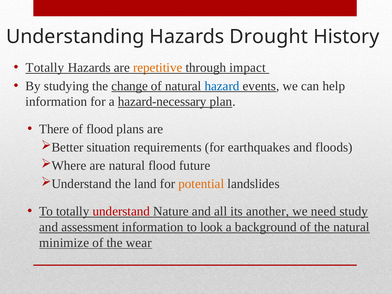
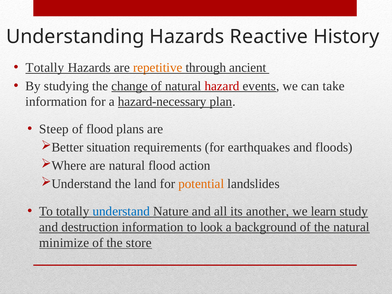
Drought: Drought -> Reactive
impact: impact -> ancient
hazard colour: blue -> red
help: help -> take
There: There -> Steep
future: future -> action
understand colour: red -> blue
need: need -> learn
assessment: assessment -> destruction
wear: wear -> store
